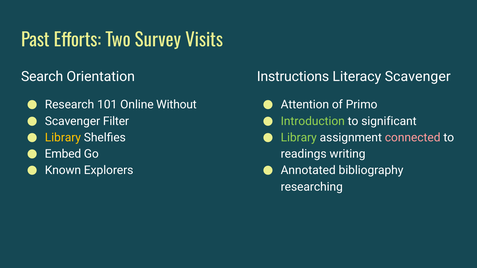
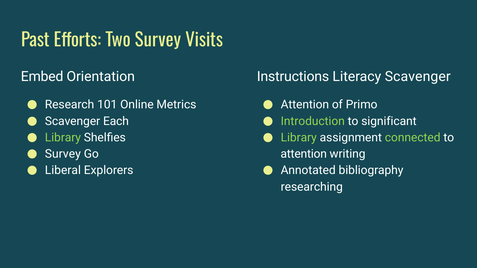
Search: Search -> Embed
Without: Without -> Metrics
Filter: Filter -> Each
Library at (63, 138) colour: yellow -> light green
connected colour: pink -> light green
Embed at (63, 154): Embed -> Survey
readings at (304, 154): readings -> attention
Known: Known -> Liberal
